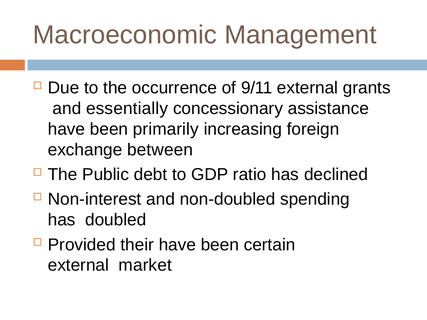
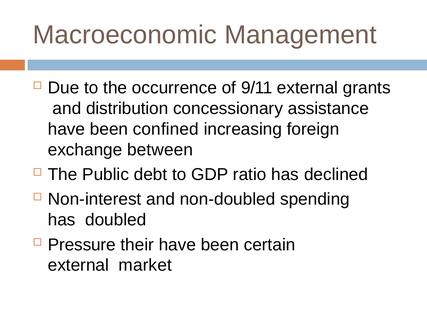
essentially: essentially -> distribution
primarily: primarily -> confined
Provided: Provided -> Pressure
